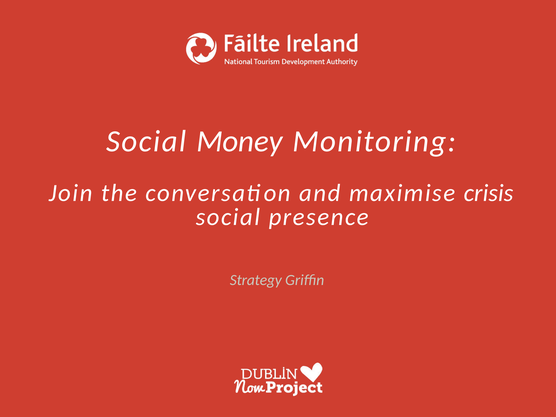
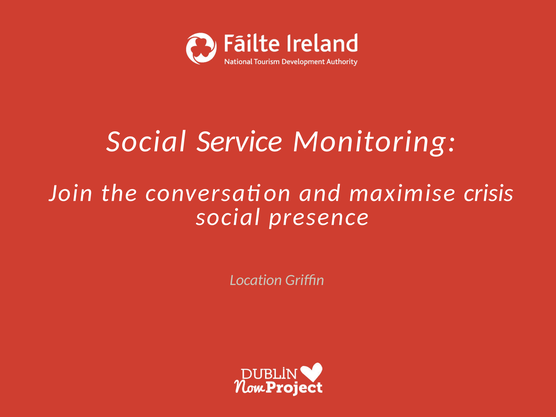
Money: Money -> Service
Strategy: Strategy -> Location
